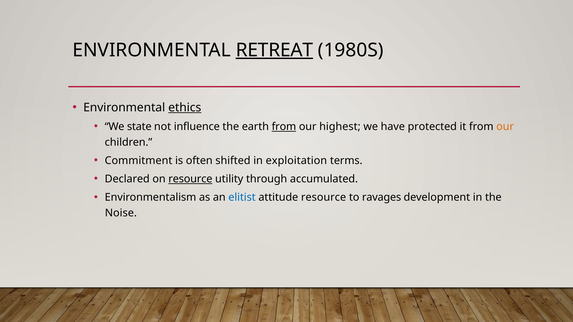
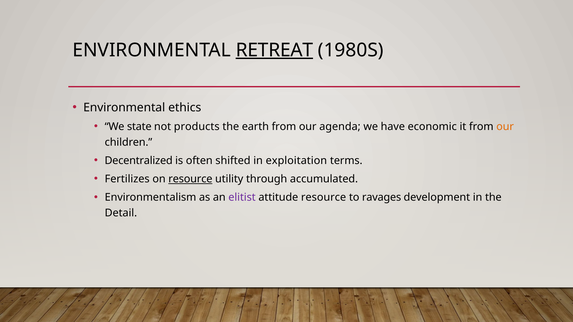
ethics underline: present -> none
influence: influence -> products
from at (284, 127) underline: present -> none
highest: highest -> agenda
protected: protected -> economic
Commitment: Commitment -> Decentralized
Declared: Declared -> Fertilizes
elitist colour: blue -> purple
Noise: Noise -> Detail
